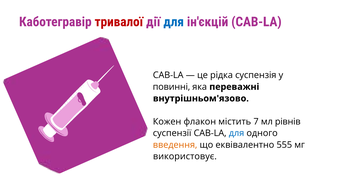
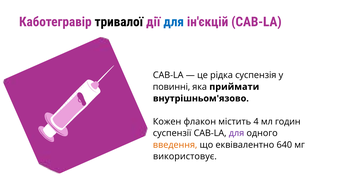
тривалої colour: red -> black
переважні: переважні -> приймати
7: 7 -> 4
рівнів: рівнів -> годин
для at (237, 133) colour: blue -> purple
555: 555 -> 640
